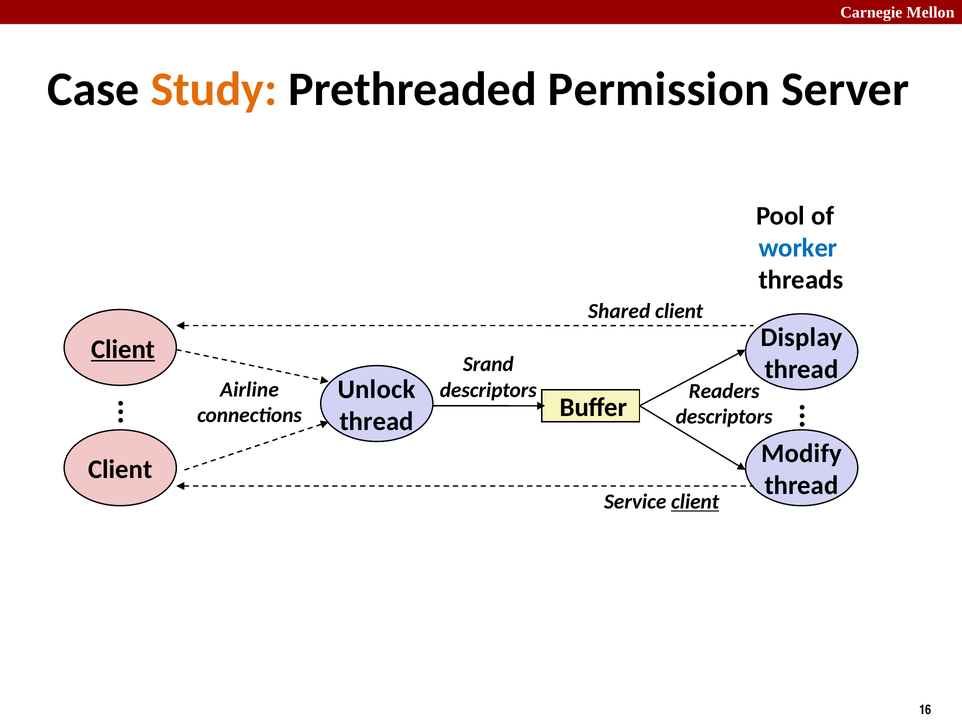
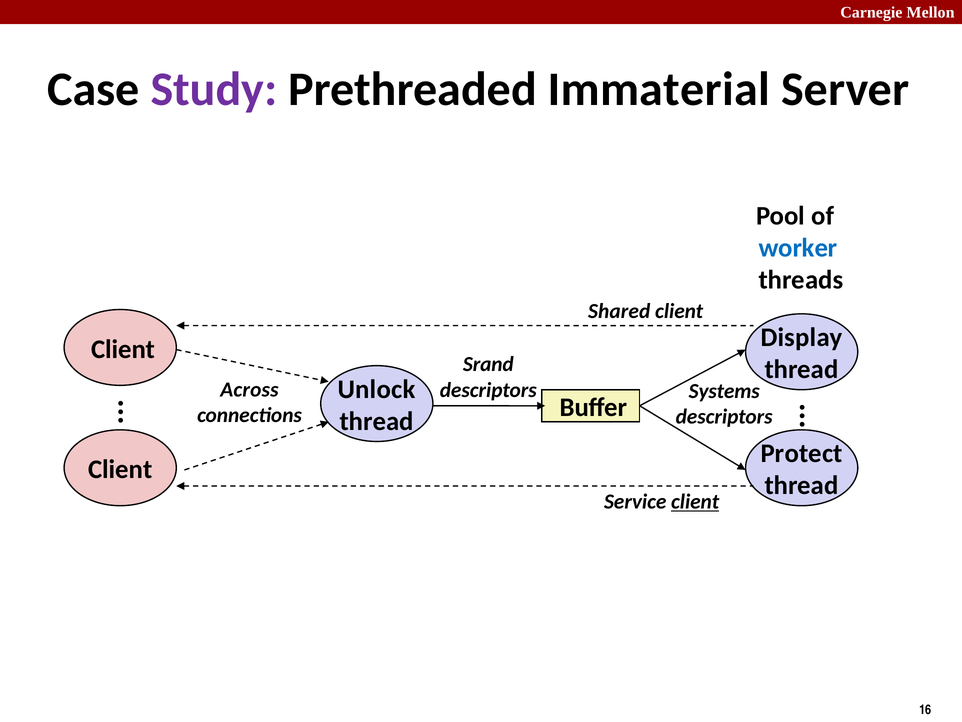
Study colour: orange -> purple
Permission: Permission -> Immaterial
Client at (123, 349) underline: present -> none
Airline: Airline -> Across
Readers: Readers -> Systems
Modify: Modify -> Protect
